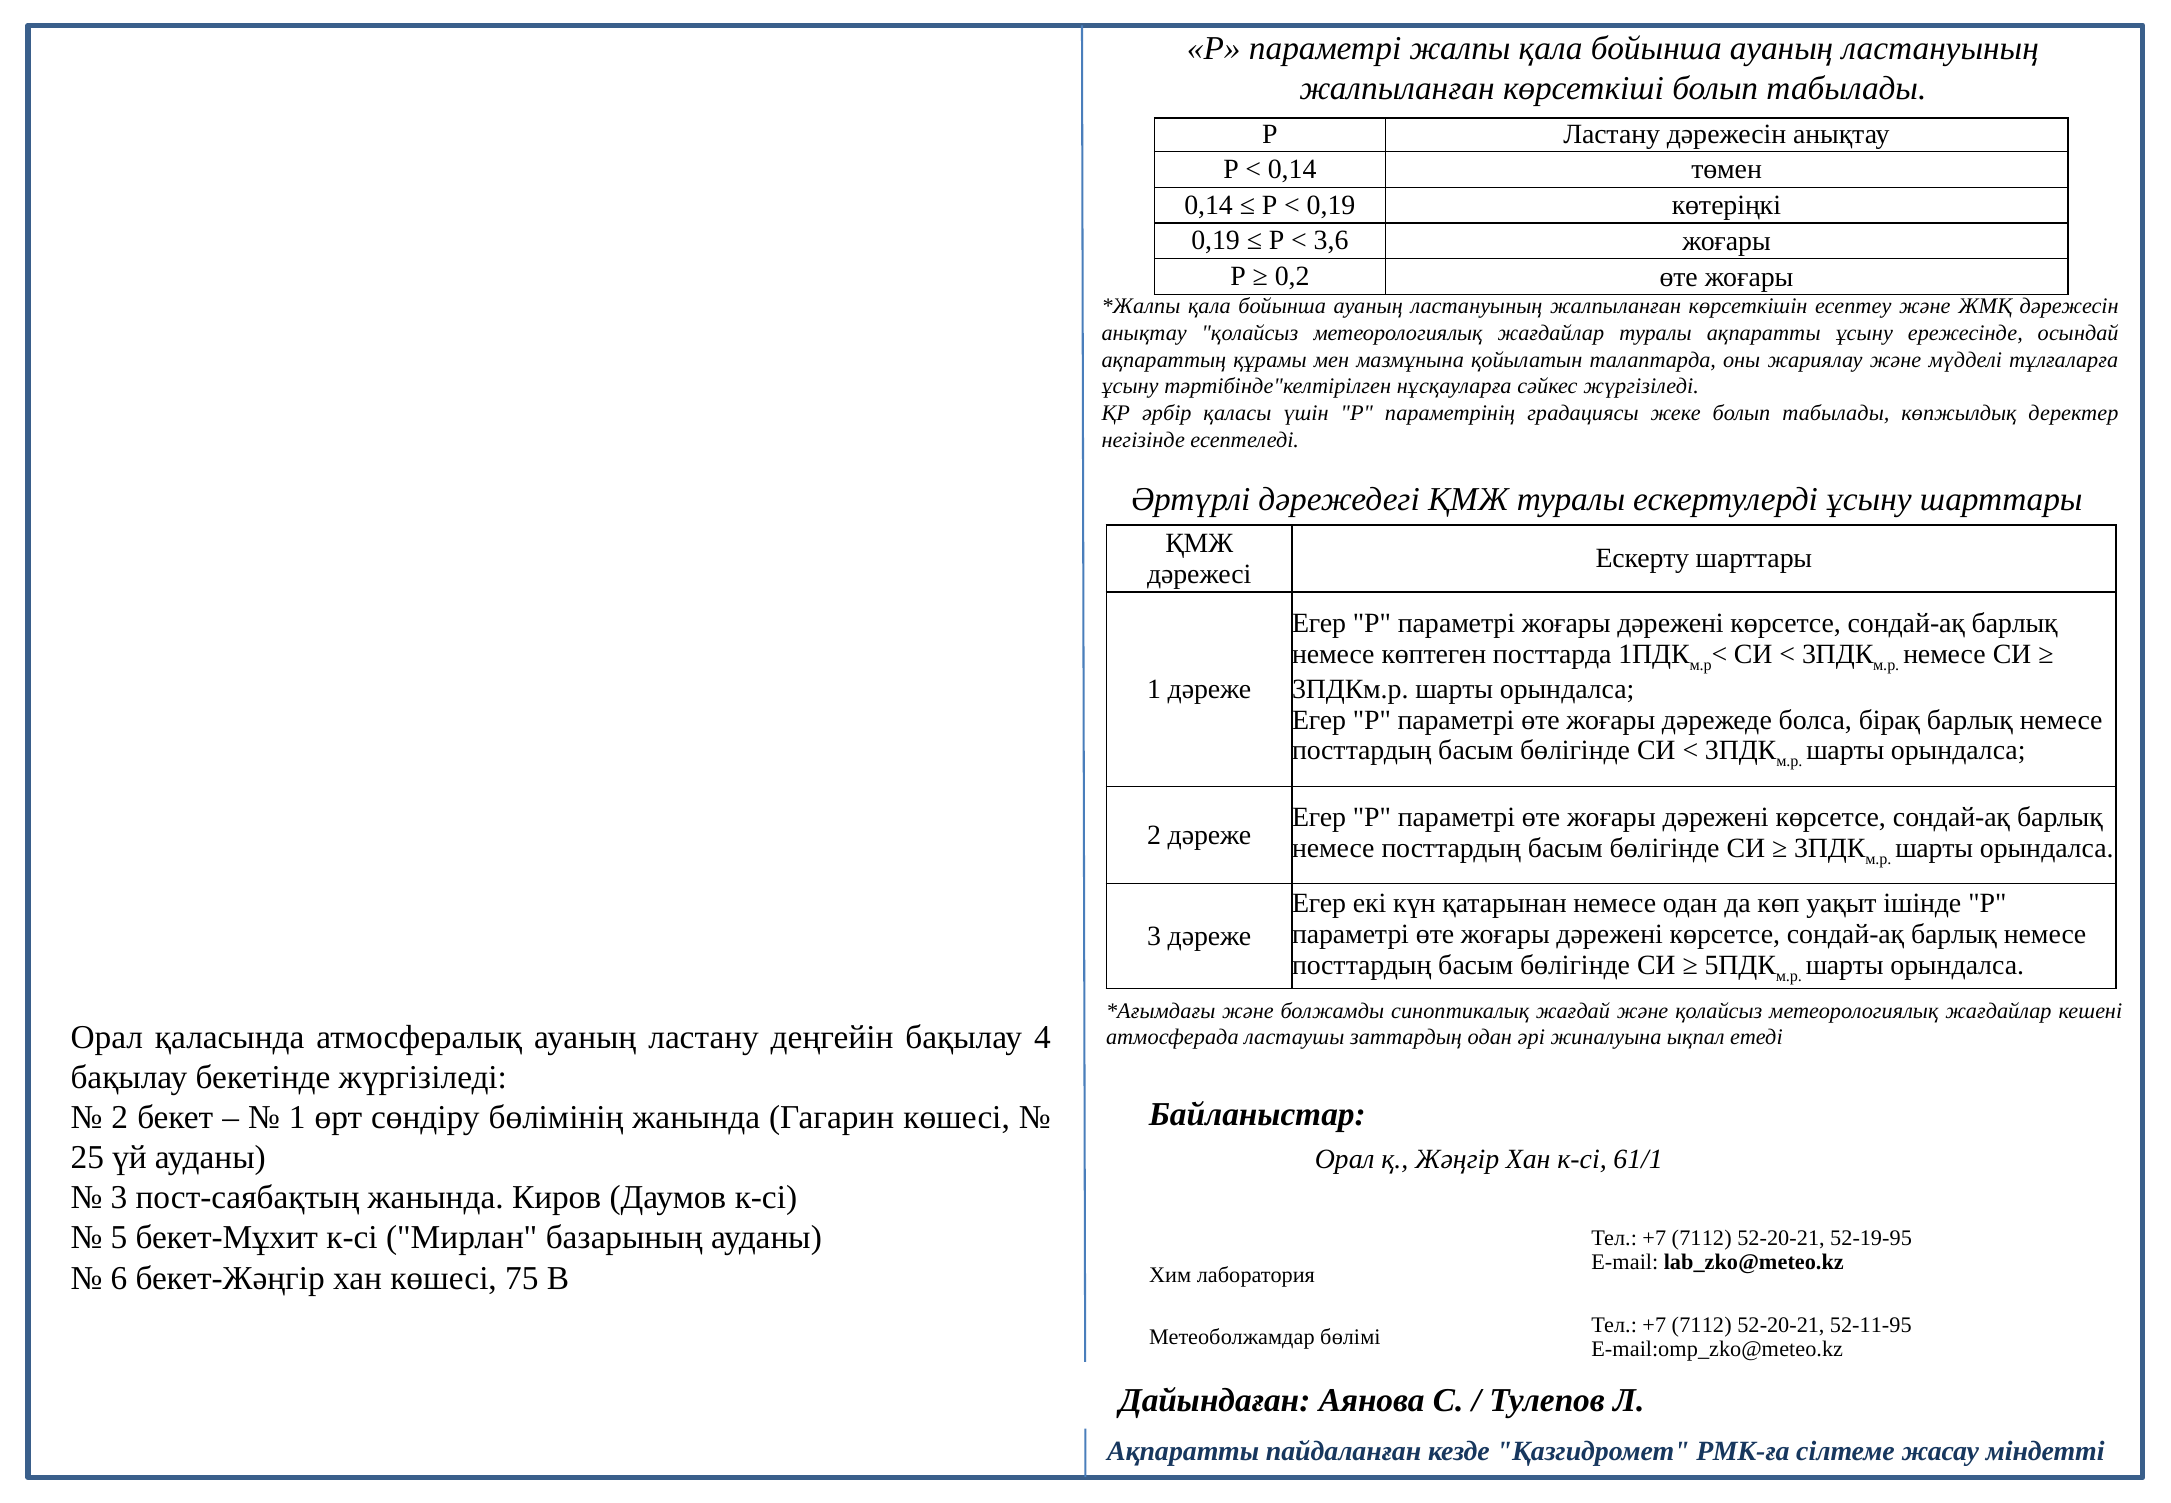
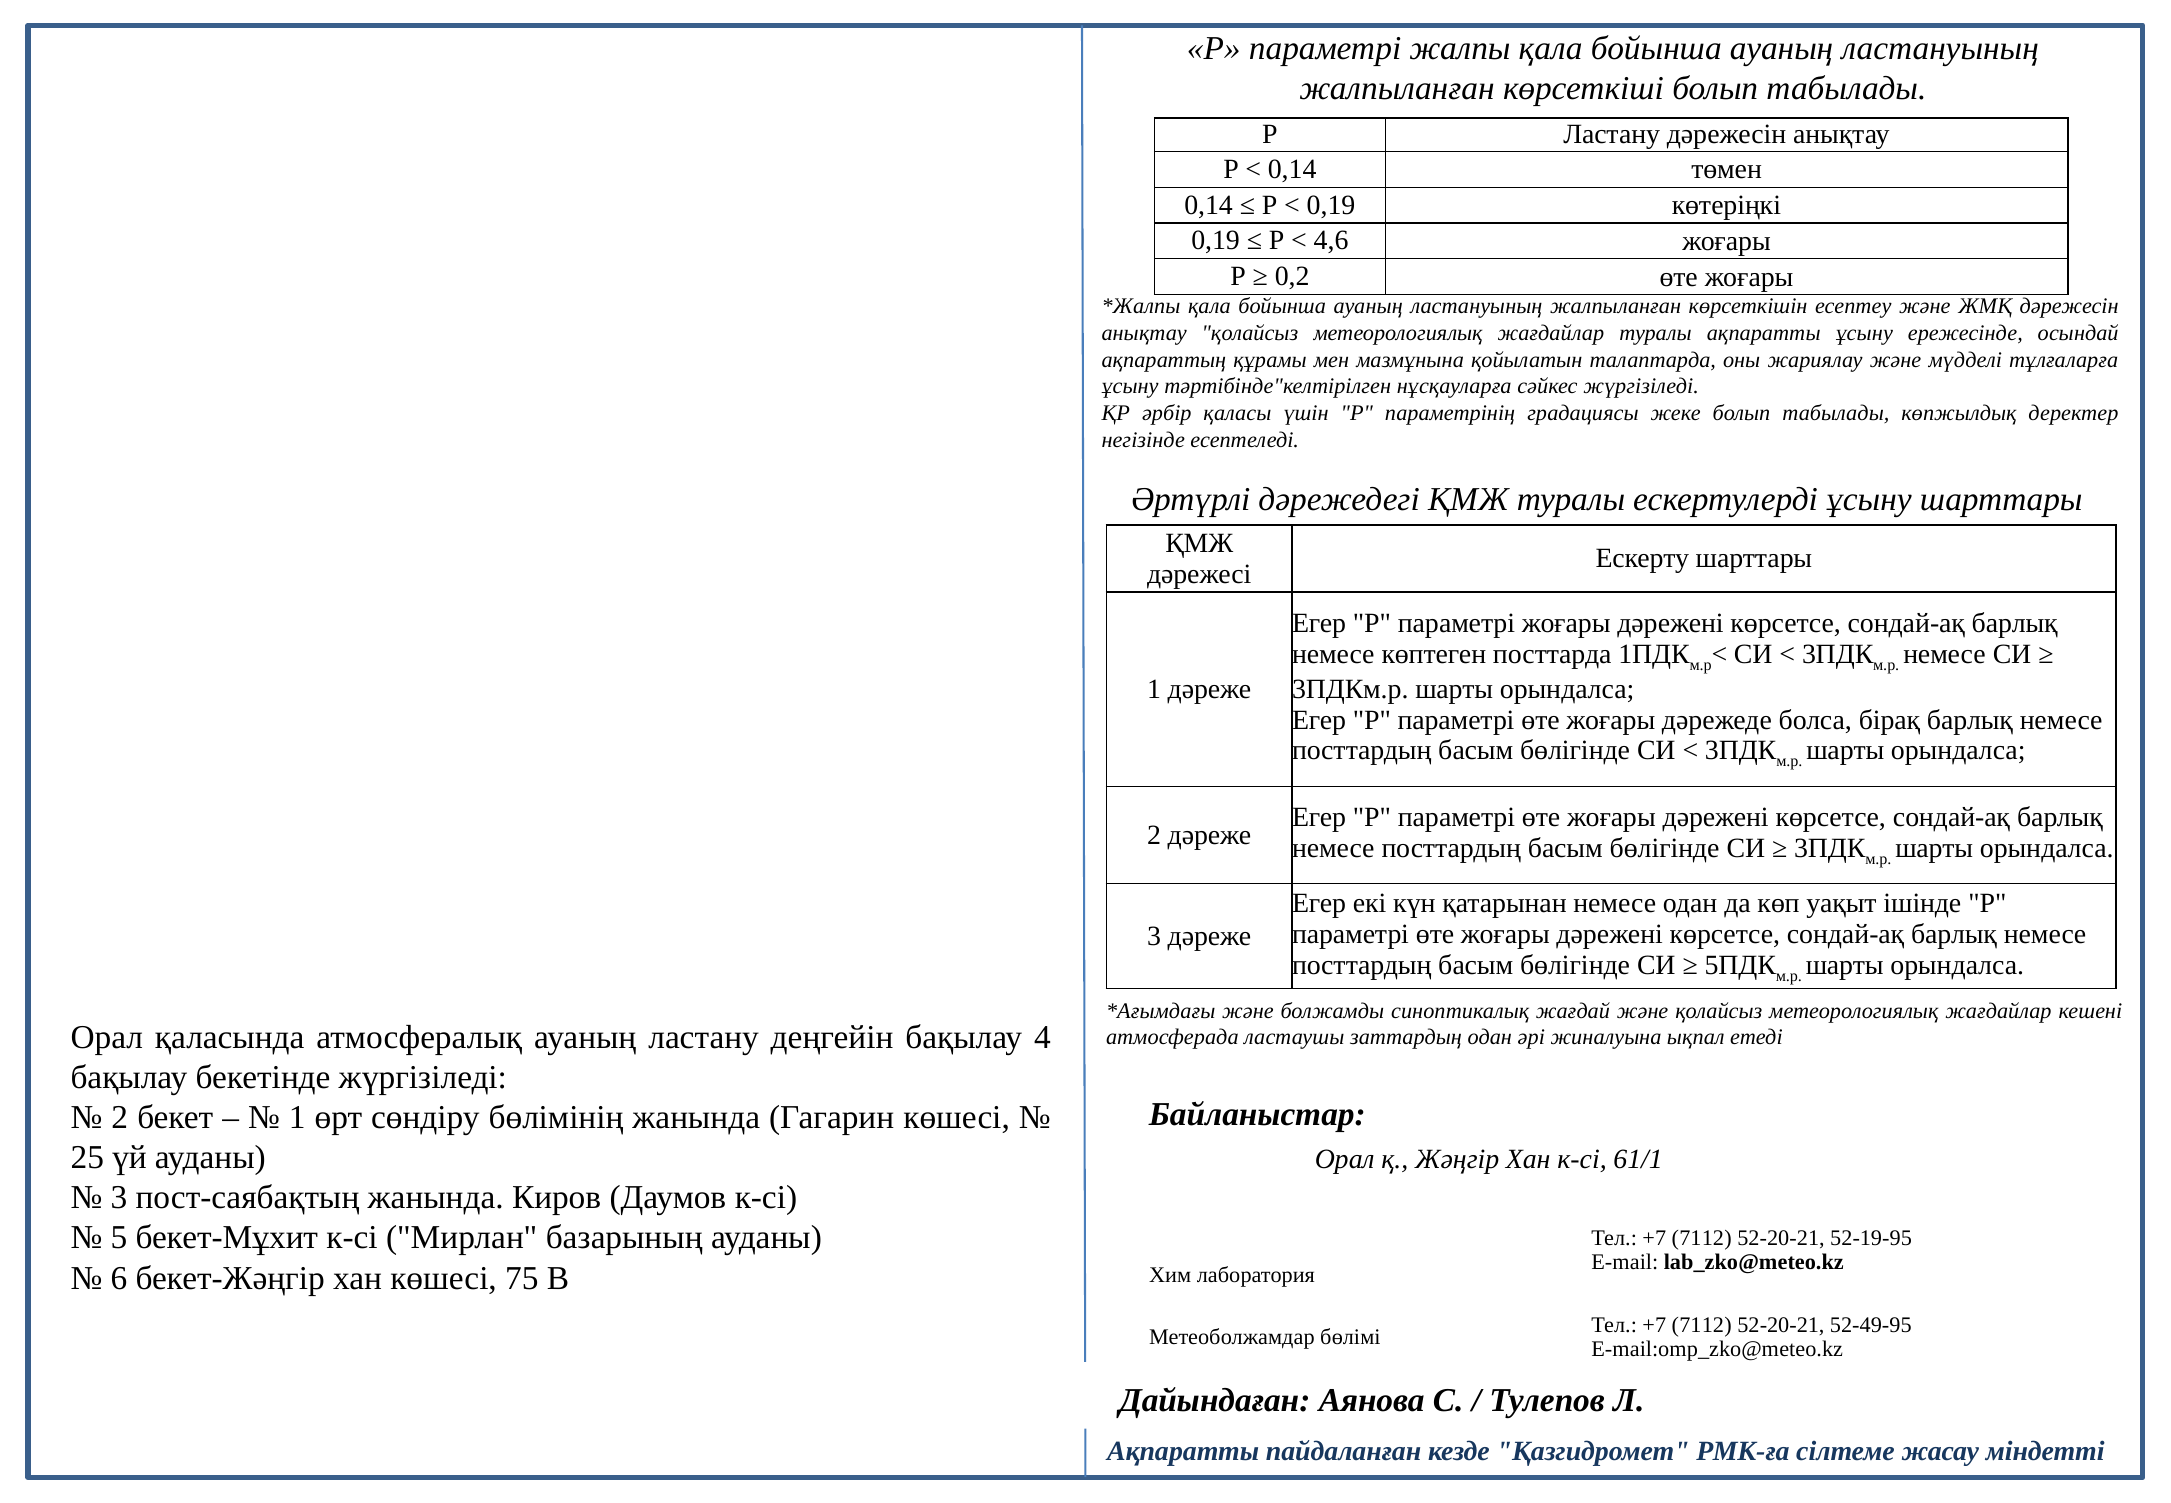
3,6: 3,6 -> 4,6
52-11-95: 52-11-95 -> 52-49-95
